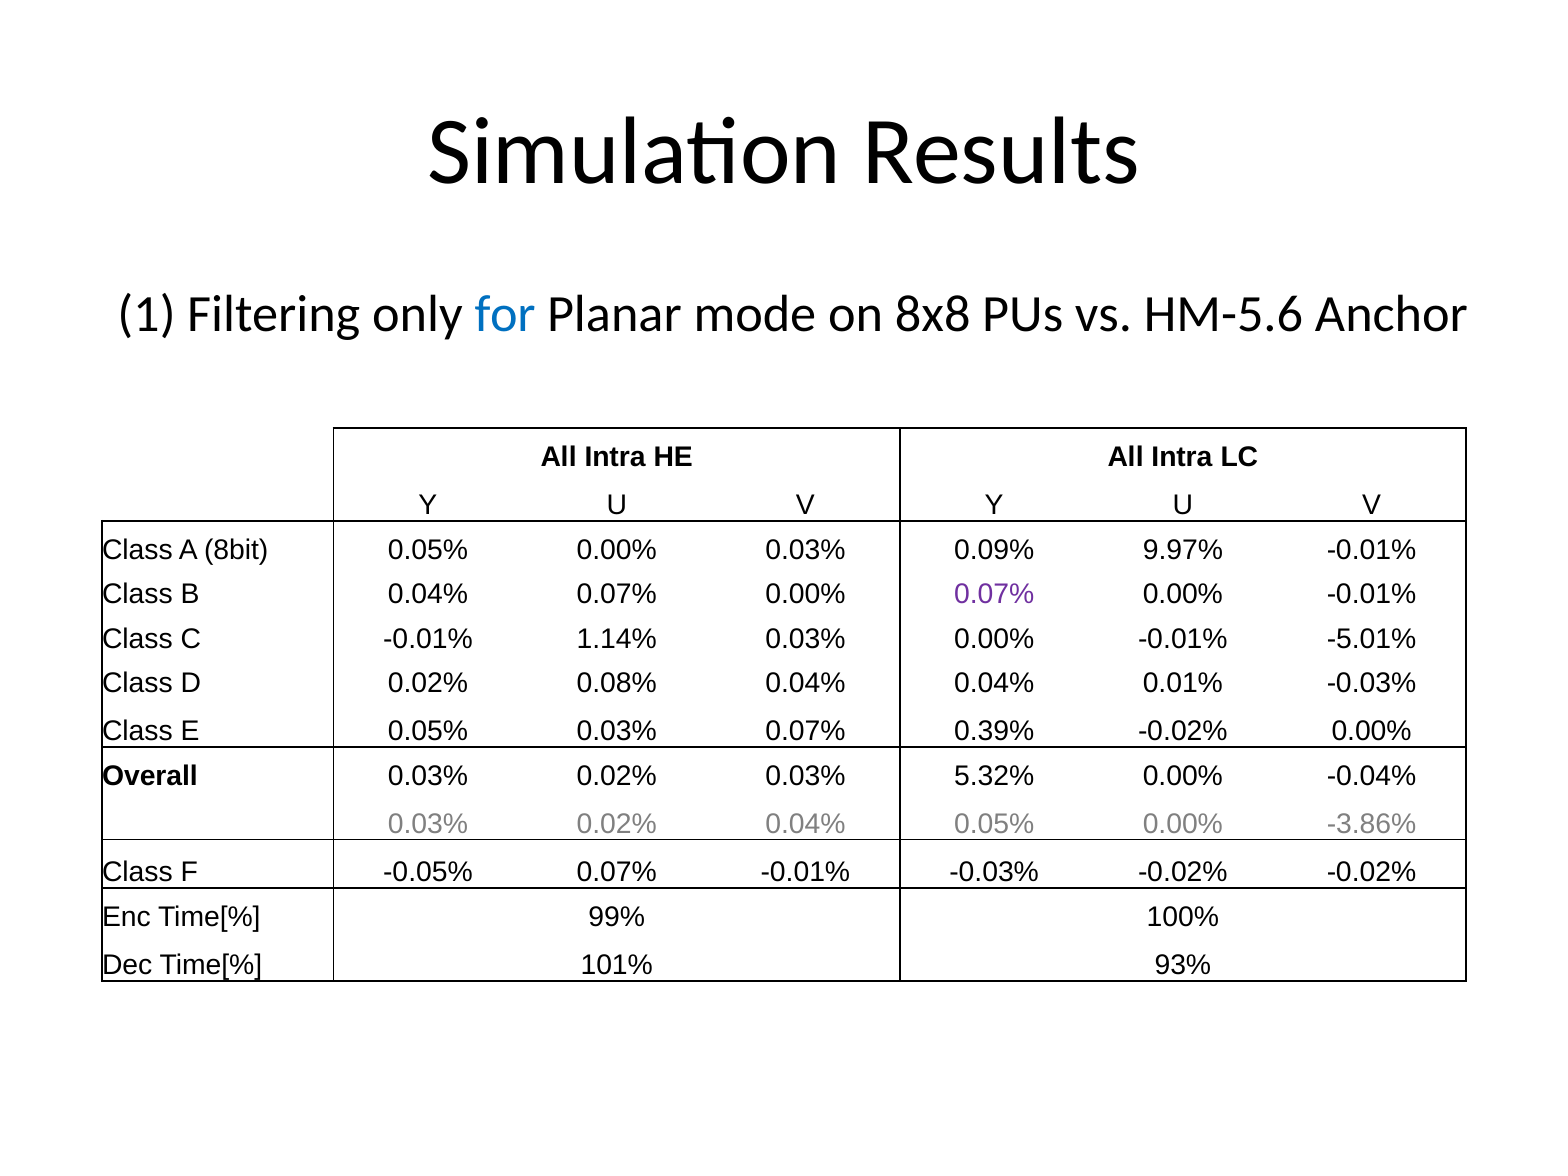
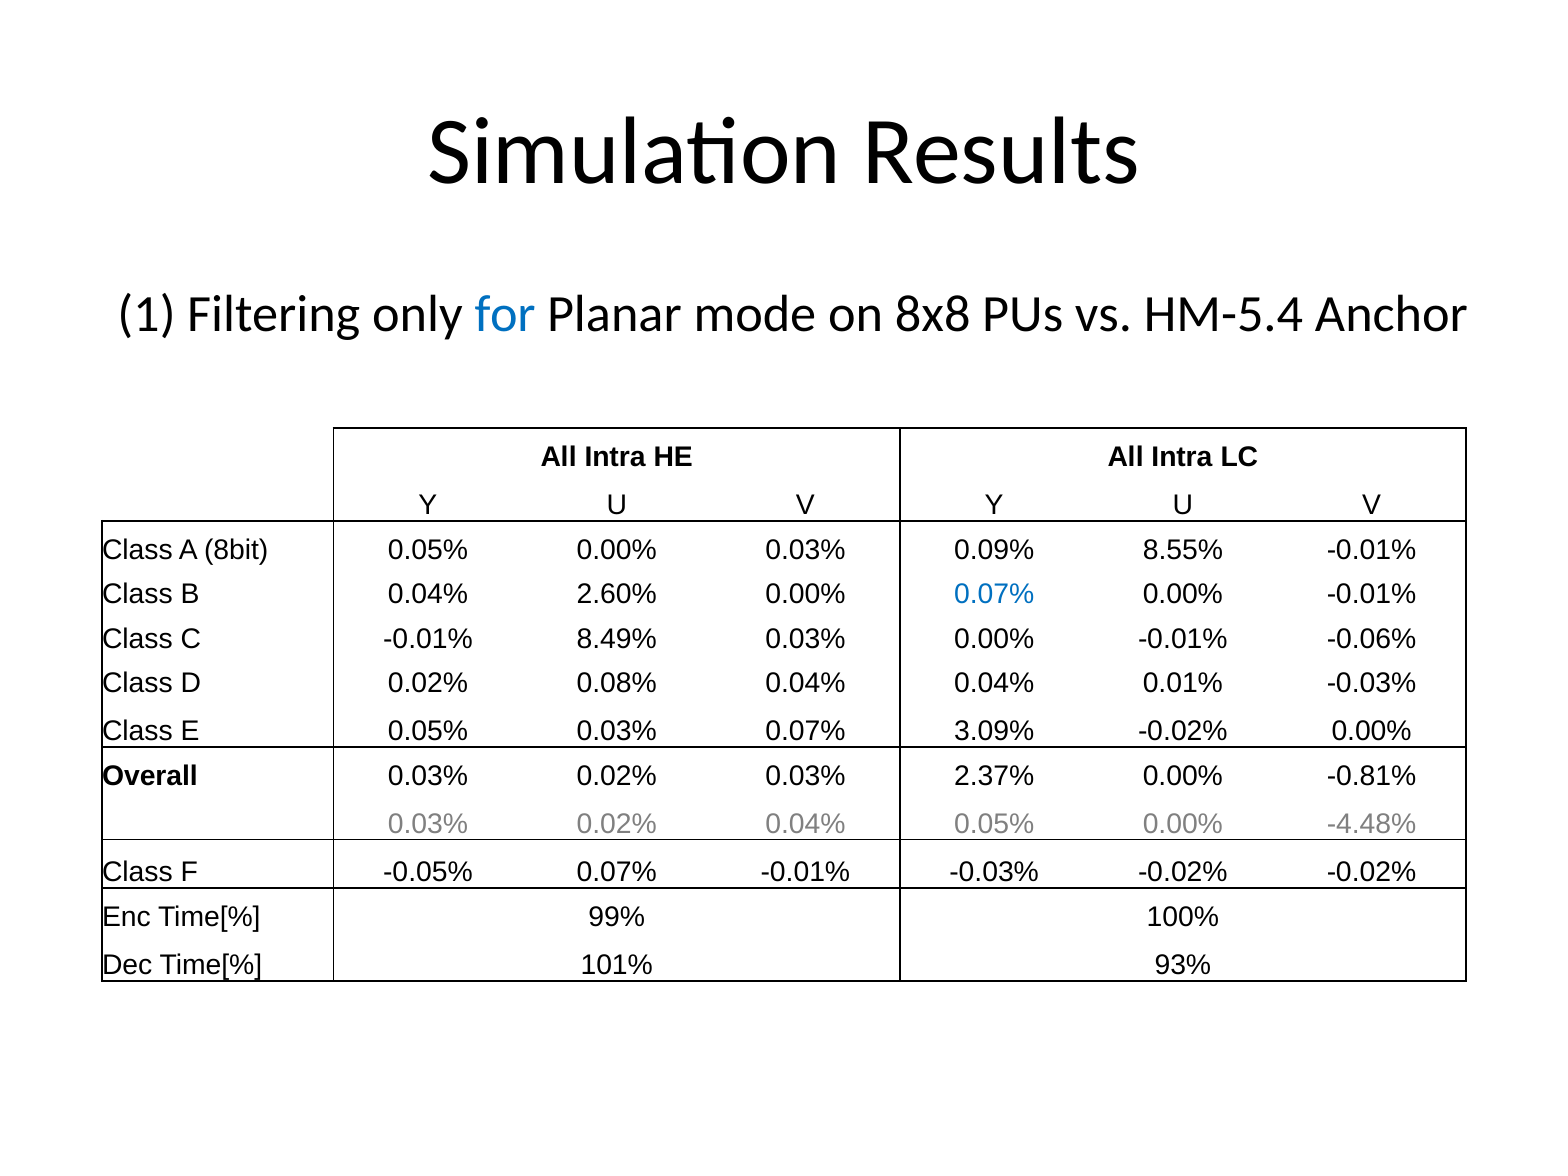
HM-5.6: HM-5.6 -> HM-5.4
9.97%: 9.97% -> 8.55%
0.04% 0.07%: 0.07% -> 2.60%
0.07% at (994, 594) colour: purple -> blue
1.14%: 1.14% -> 8.49%
-5.01%: -5.01% -> -0.06%
0.39%: 0.39% -> 3.09%
5.32%: 5.32% -> 2.37%
-0.04%: -0.04% -> -0.81%
-3.86%: -3.86% -> -4.48%
